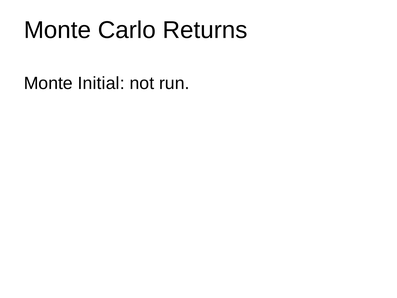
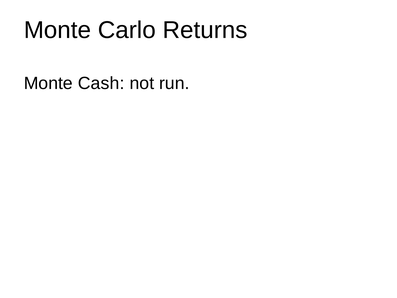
Initial: Initial -> Cash
